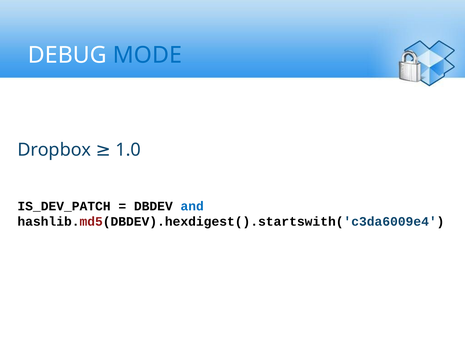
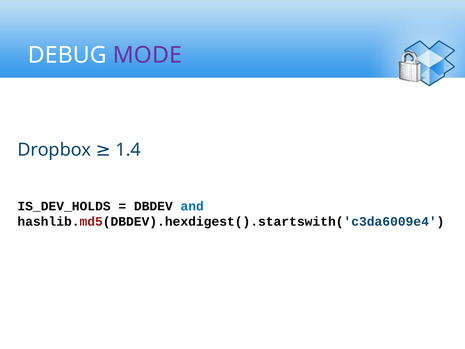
MODE colour: blue -> purple
1.0: 1.0 -> 1.4
IS_DEV_PATCH: IS_DEV_PATCH -> IS_DEV_HOLDS
